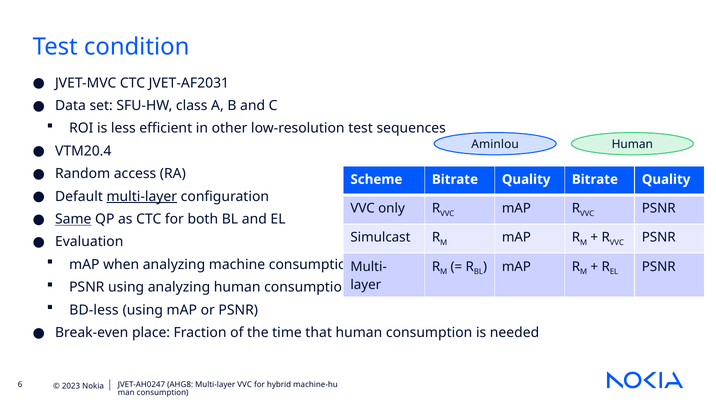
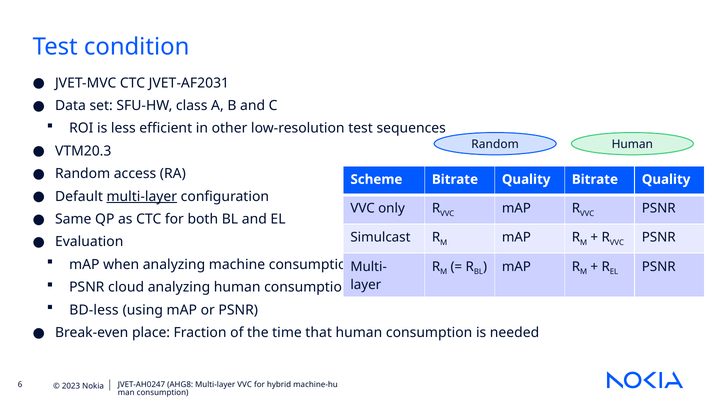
Aminlou at (495, 144): Aminlou -> Random
VTM20.4: VTM20.4 -> VTM20.3
Same underline: present -> none
PSNR using: using -> cloud
